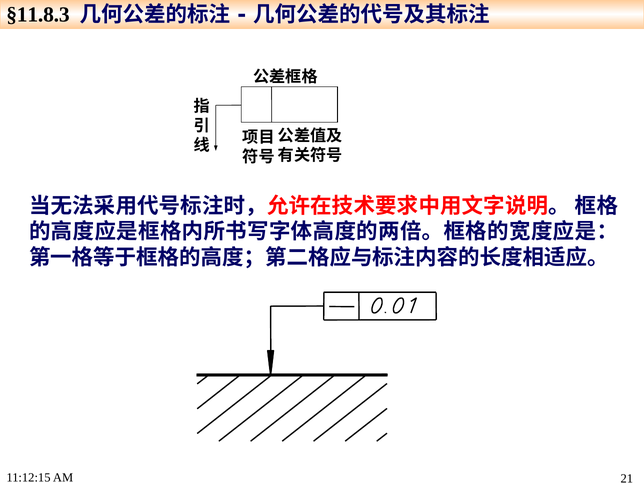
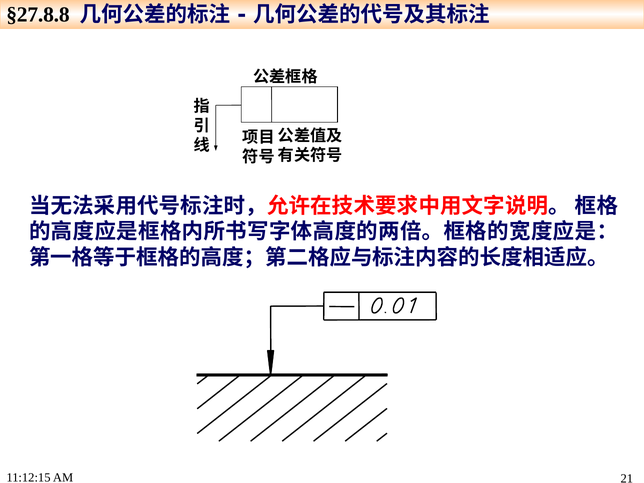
§11.8.3: §11.8.3 -> §27.8.8
